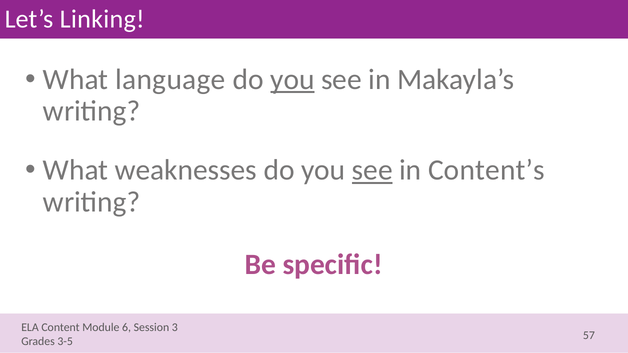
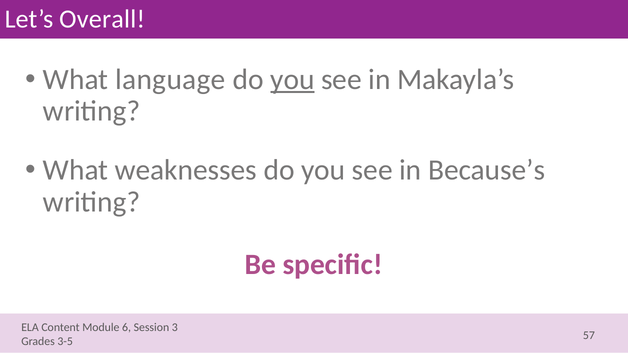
Linking: Linking -> Overall
see at (372, 170) underline: present -> none
Content’s: Content’s -> Because’s
